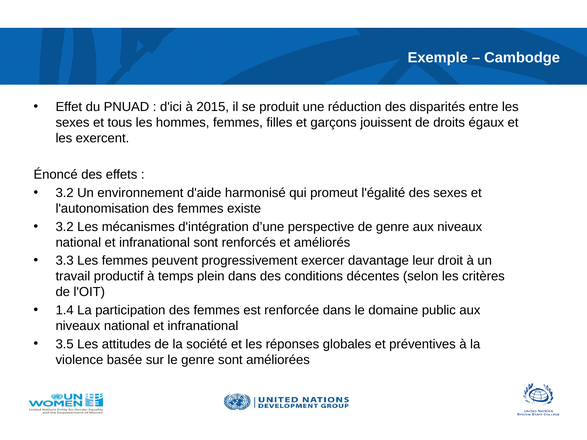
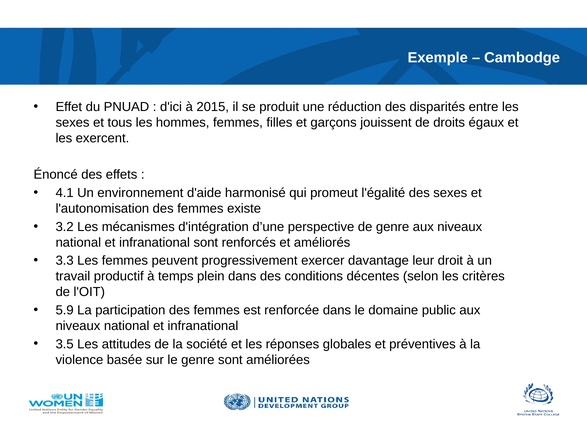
3.2 at (65, 193): 3.2 -> 4.1
1.4: 1.4 -> 5.9
